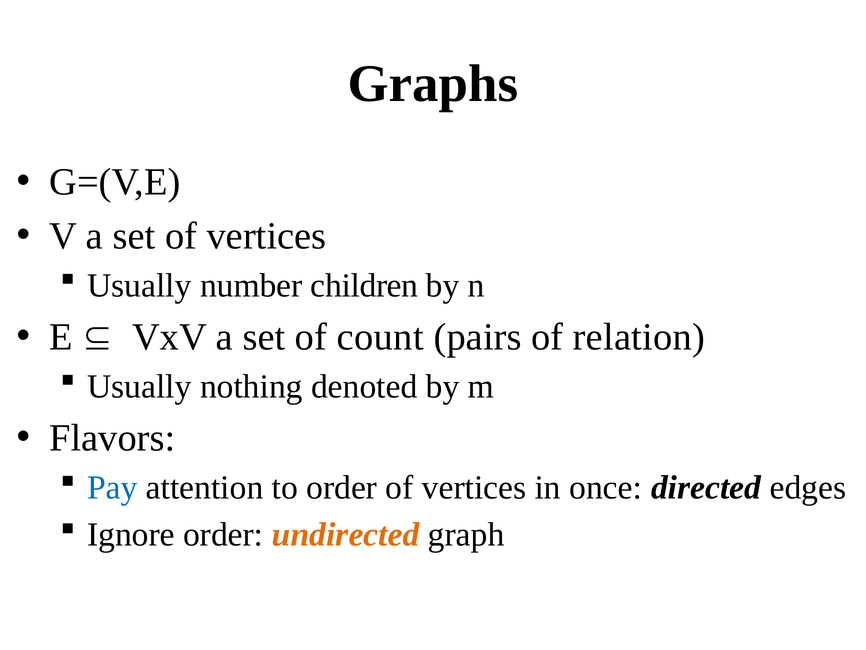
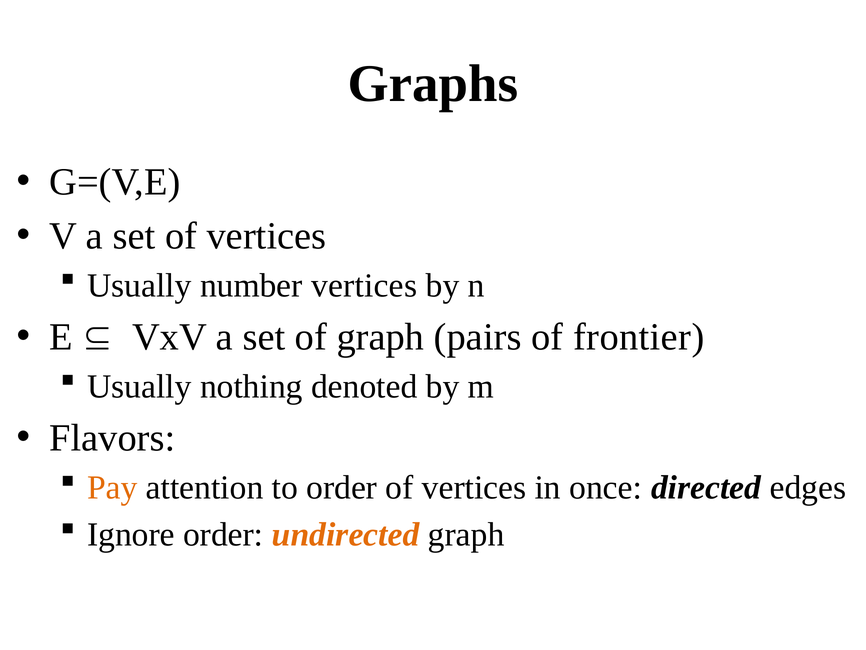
number children: children -> vertices
of count: count -> graph
relation: relation -> frontier
Pay colour: blue -> orange
